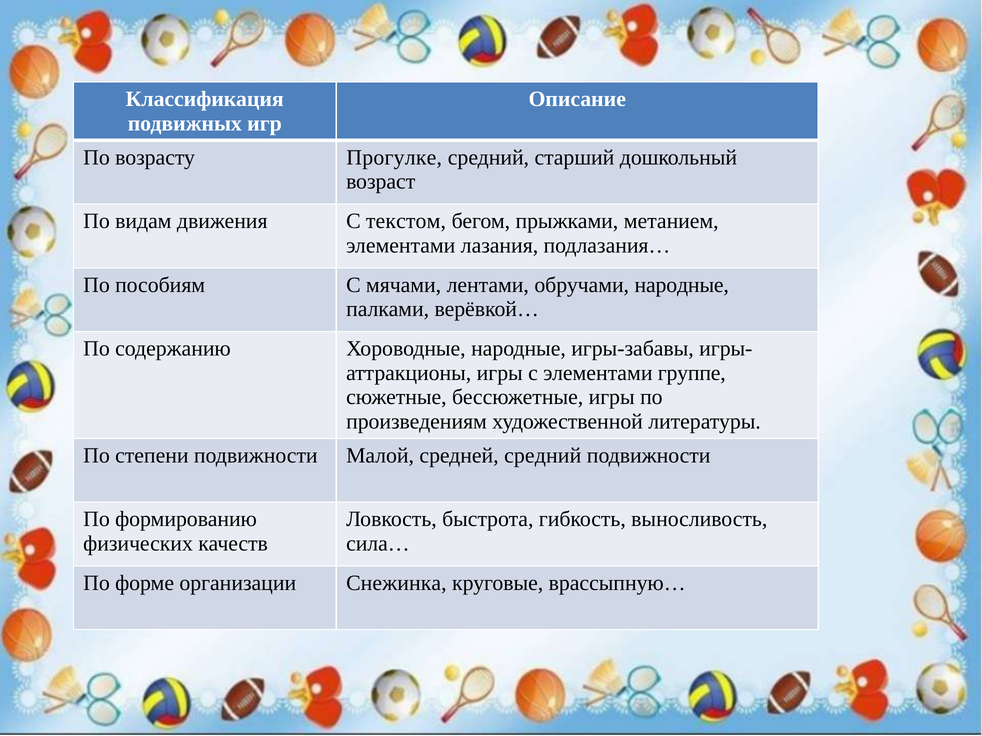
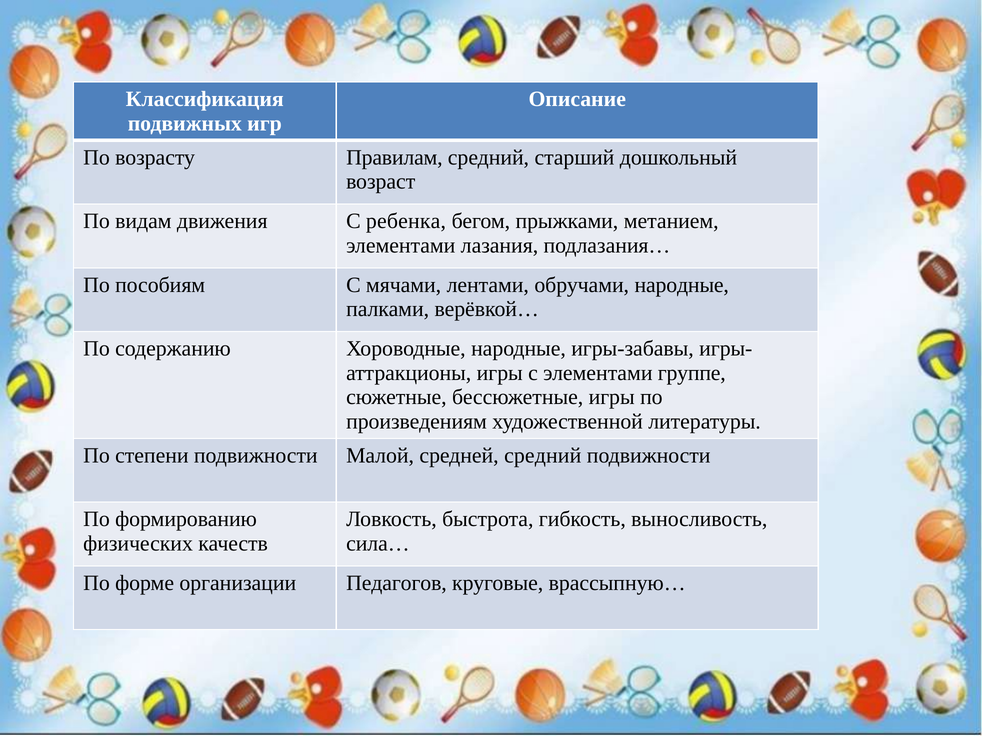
Прогулке: Прогулке -> Правилам
текстом: текстом -> ребенка
Снежинка: Снежинка -> Педагогов
